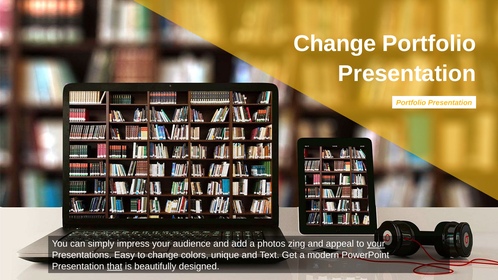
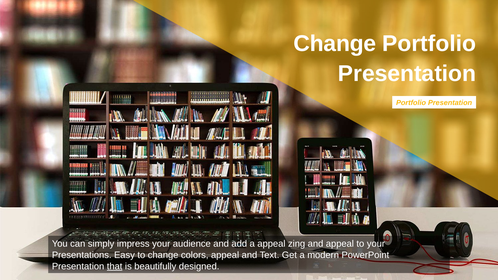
a photos: photos -> appeal
your at (376, 244) underline: present -> none
colors unique: unique -> appeal
